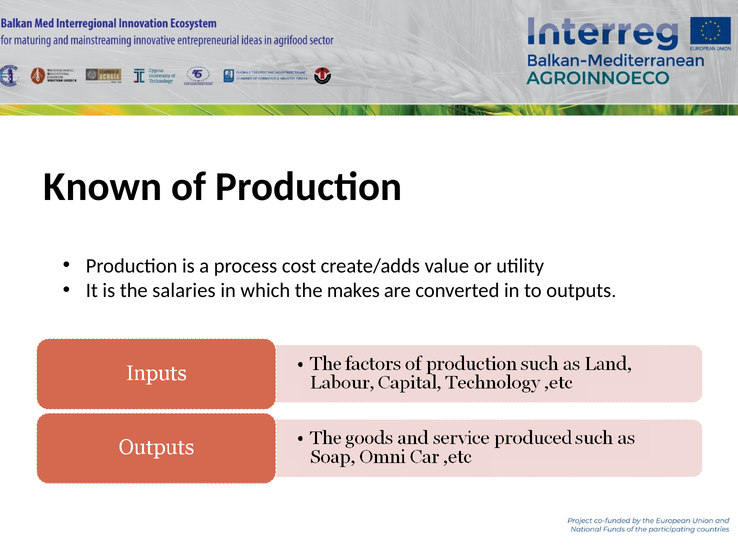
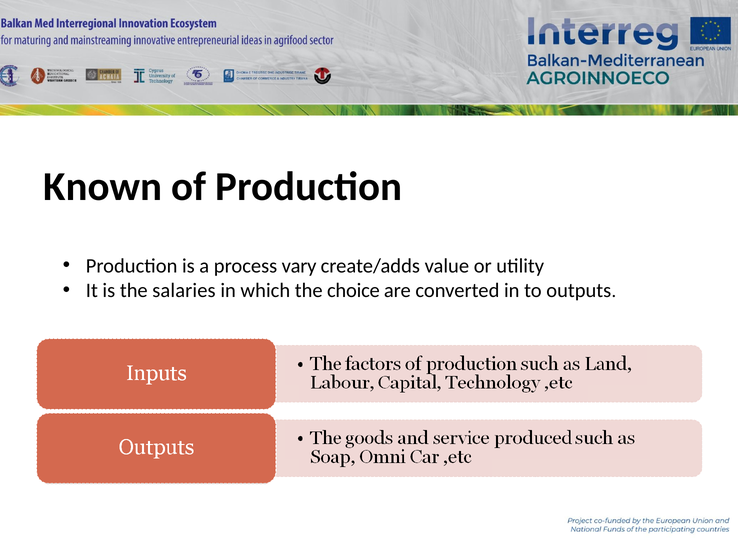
cost: cost -> vary
makes: makes -> choice
